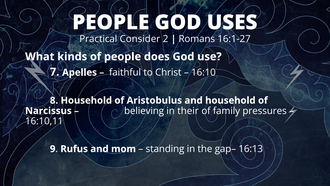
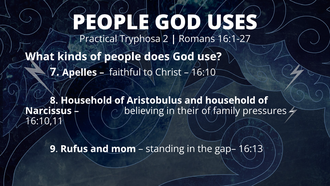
Consider: Consider -> Tryphosa
